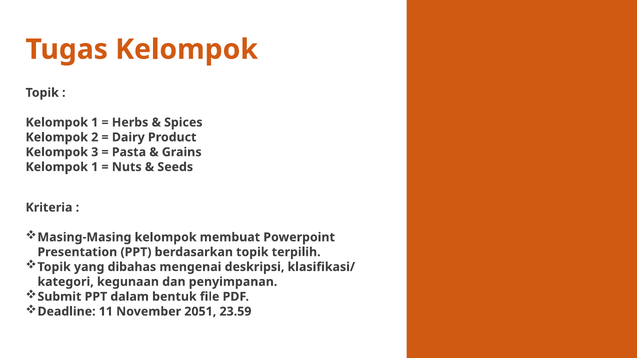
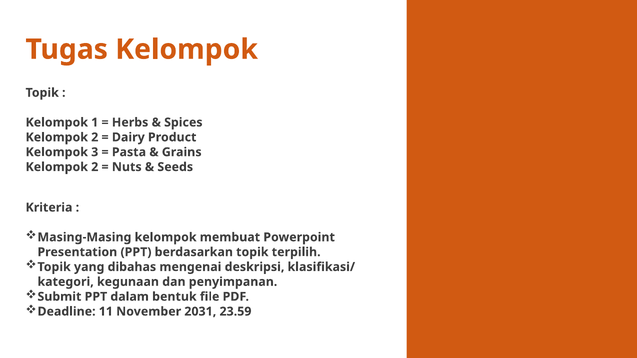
1 at (95, 167): 1 -> 2
2051: 2051 -> 2031
